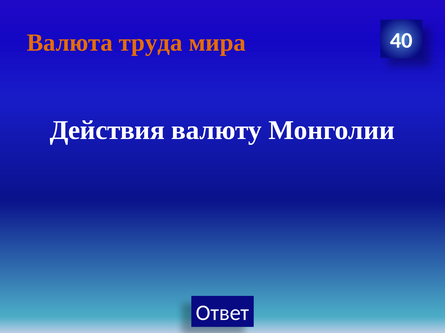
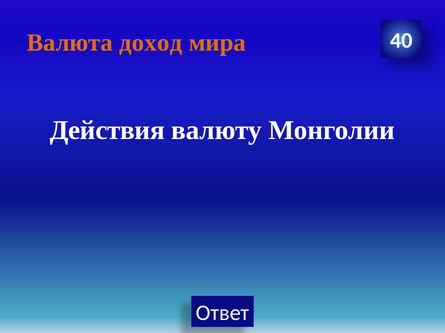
труда: труда -> доход
